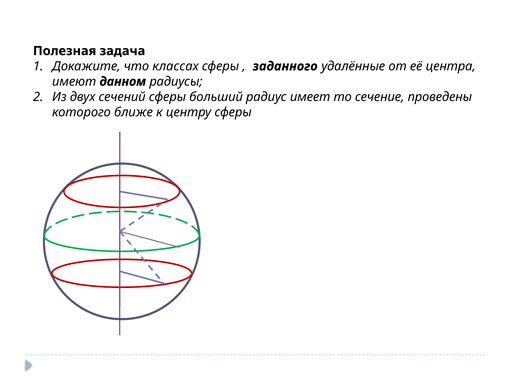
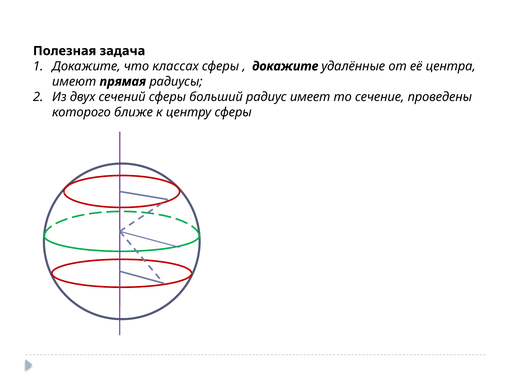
заданного at (285, 66): заданного -> докажите
данном: данном -> прямая
